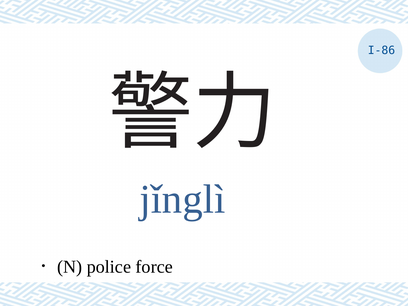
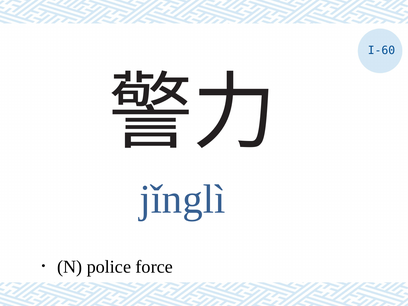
I-86: I-86 -> I-60
